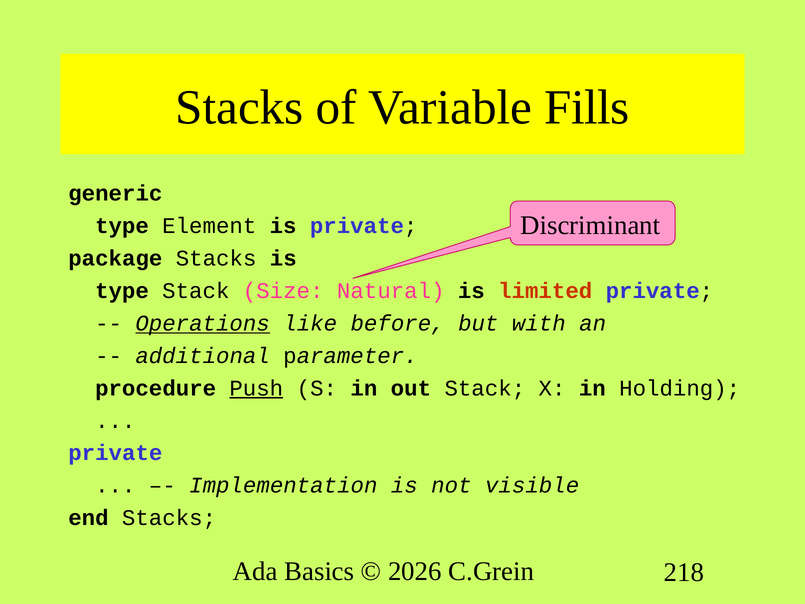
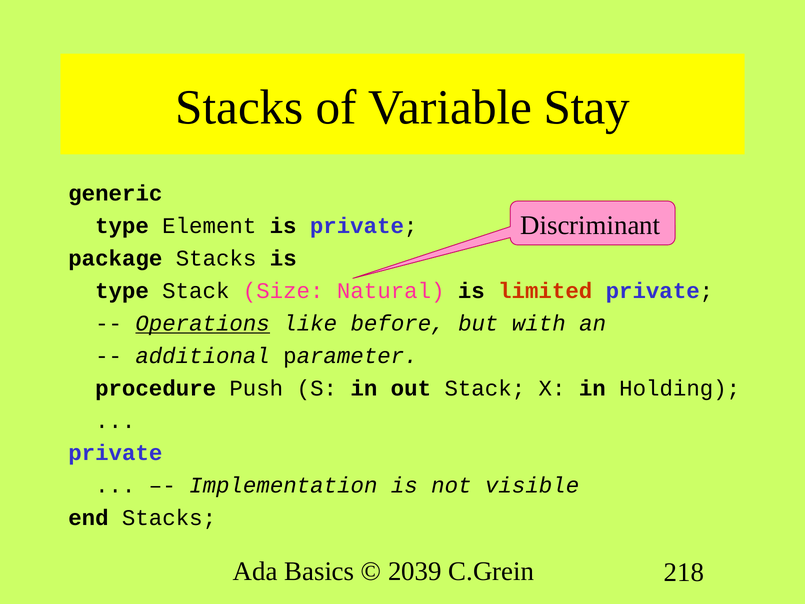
Fills: Fills -> Stay
Push underline: present -> none
2026: 2026 -> 2039
